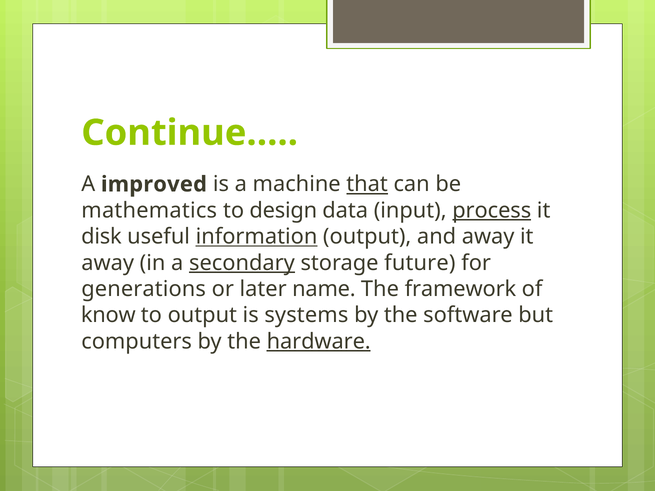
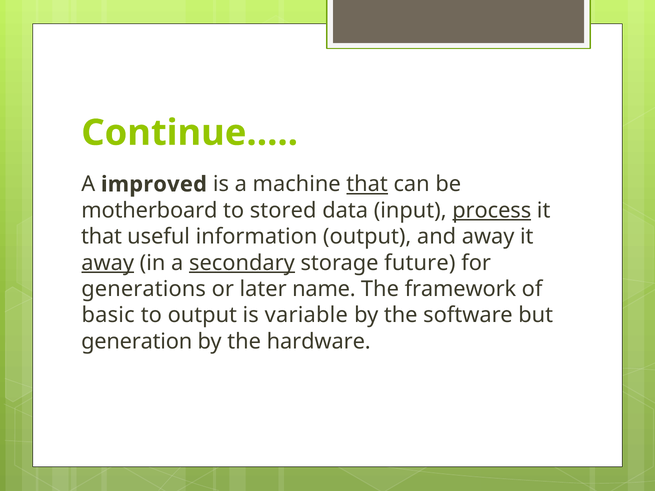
mathematics: mathematics -> motherboard
design: design -> stored
disk at (101, 237): disk -> that
information underline: present -> none
away at (108, 263) underline: none -> present
know: know -> basic
systems: systems -> variable
computers: computers -> generation
hardware underline: present -> none
